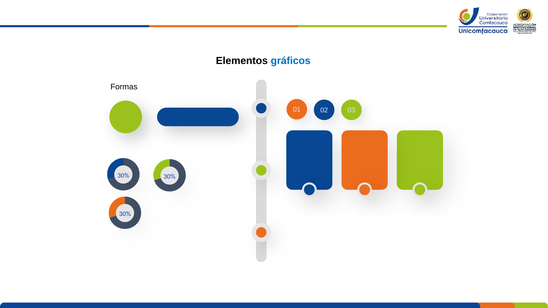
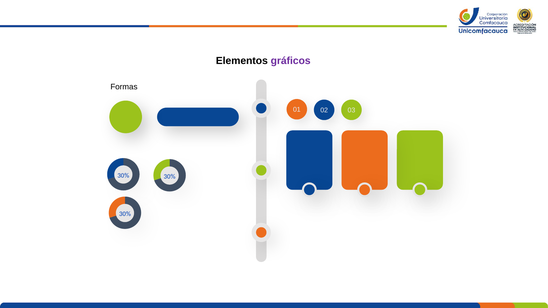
gráficos colour: blue -> purple
